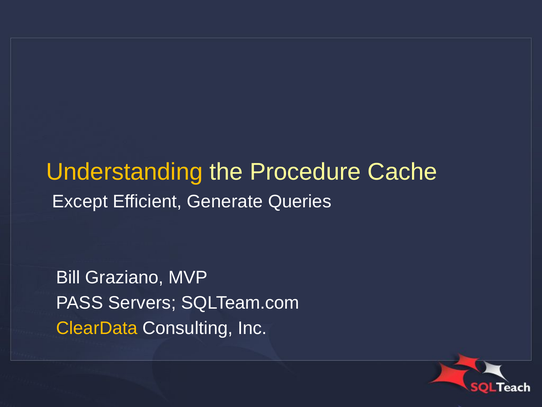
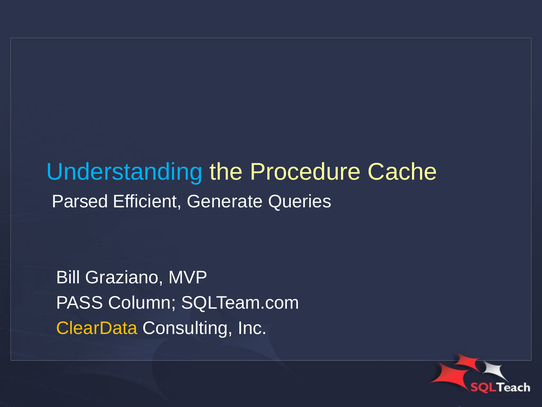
Understanding colour: yellow -> light blue
Except: Except -> Parsed
Servers: Servers -> Column
